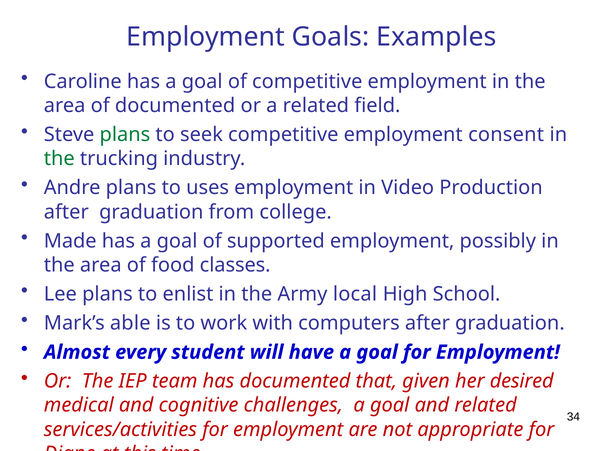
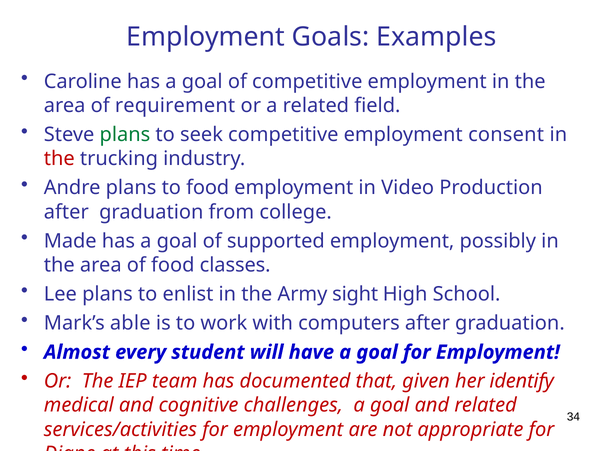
of documented: documented -> requirement
the at (59, 159) colour: green -> red
to uses: uses -> food
local: local -> sight
desired: desired -> identify
